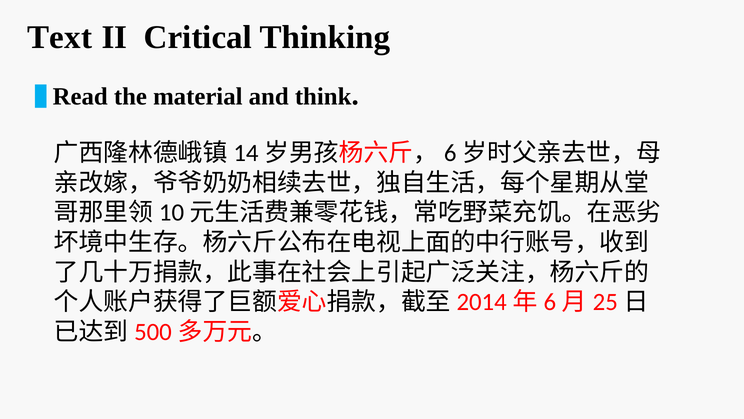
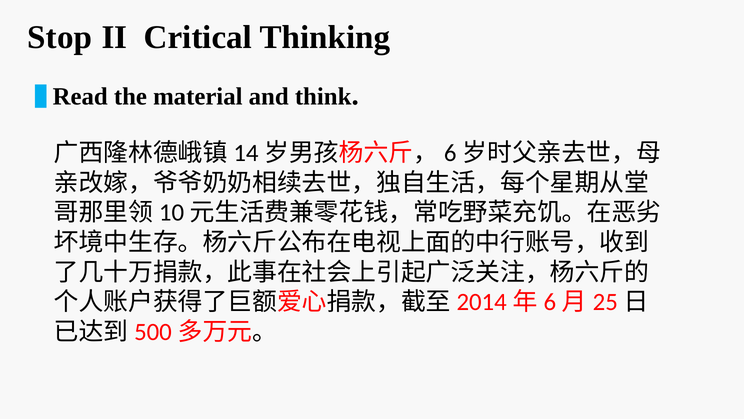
Text: Text -> Stop
